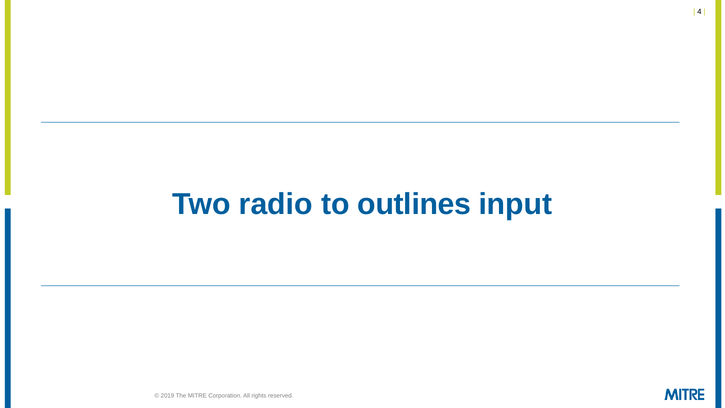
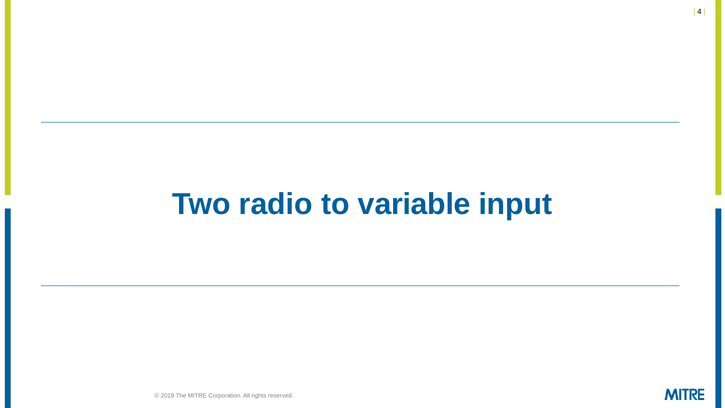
outlines: outlines -> variable
